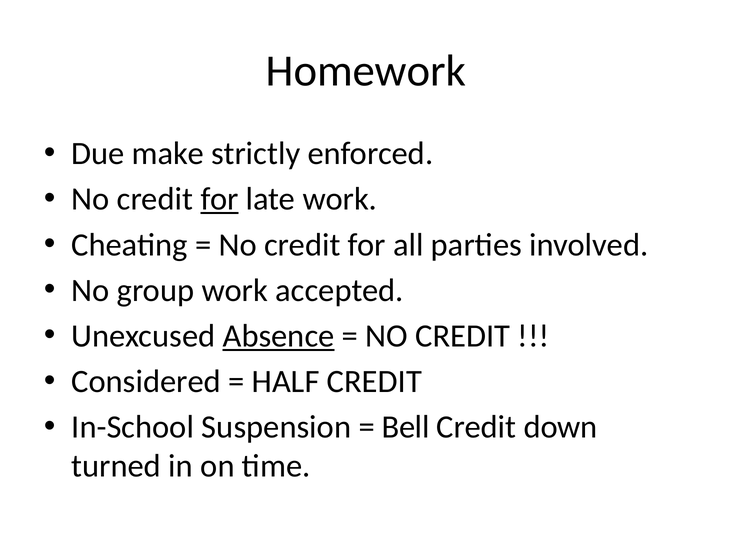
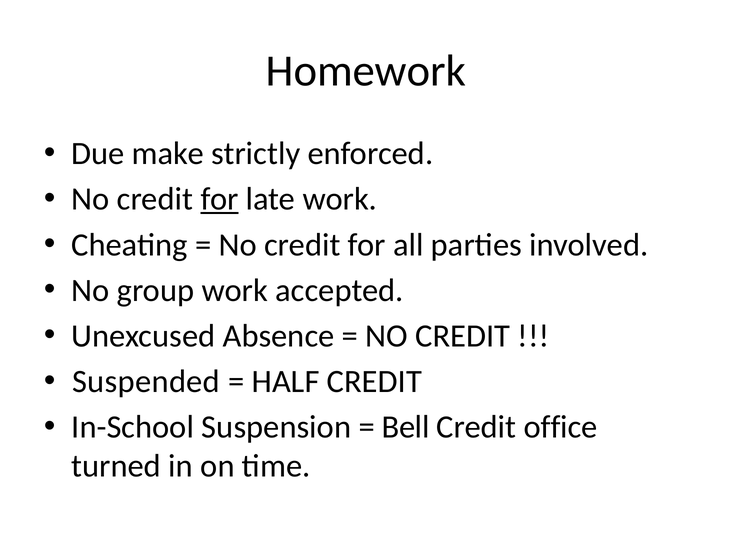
Absence underline: present -> none
Considered: Considered -> Suspended
down: down -> office
